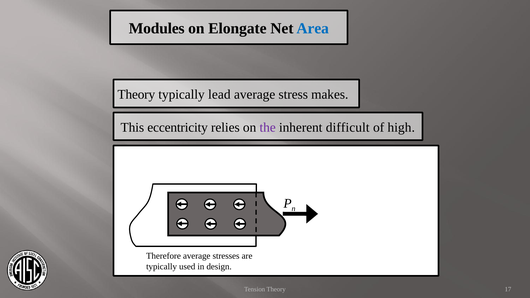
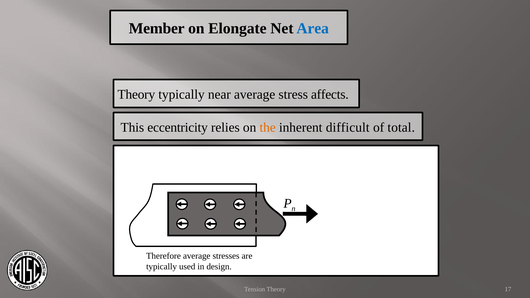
Modules: Modules -> Member
lead: lead -> near
makes: makes -> affects
the colour: purple -> orange
high: high -> total
